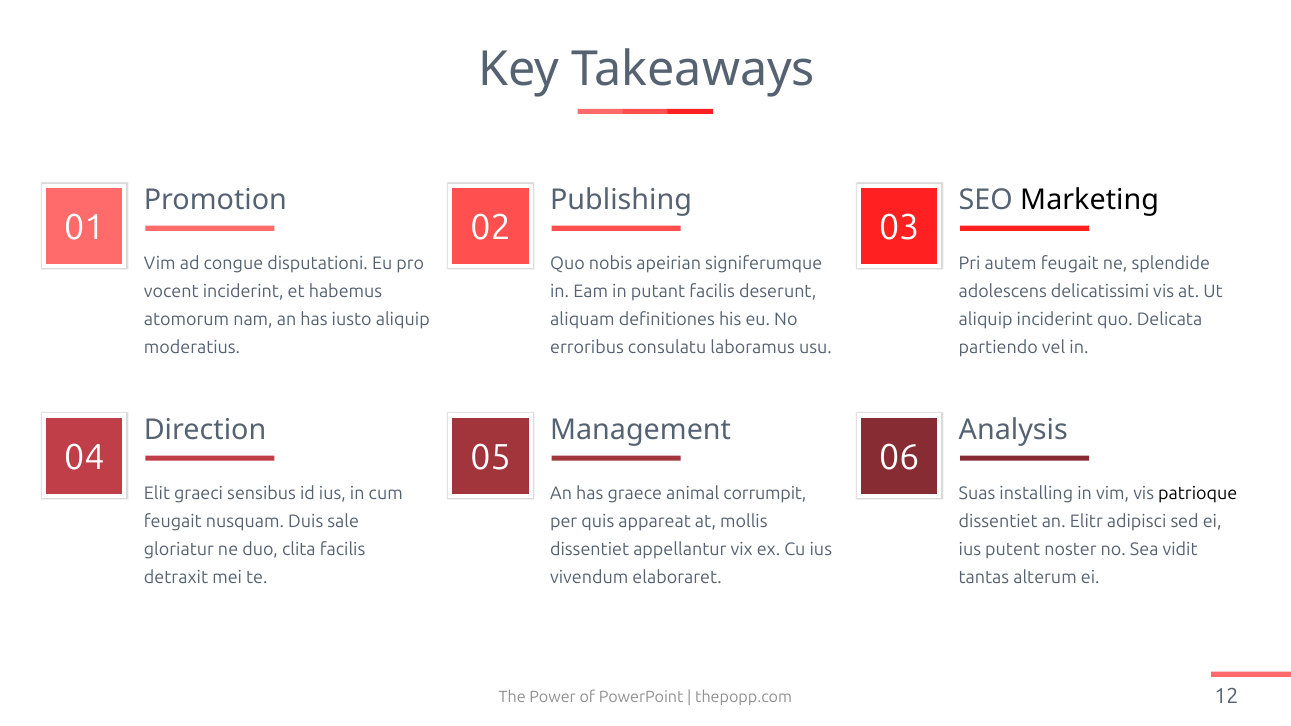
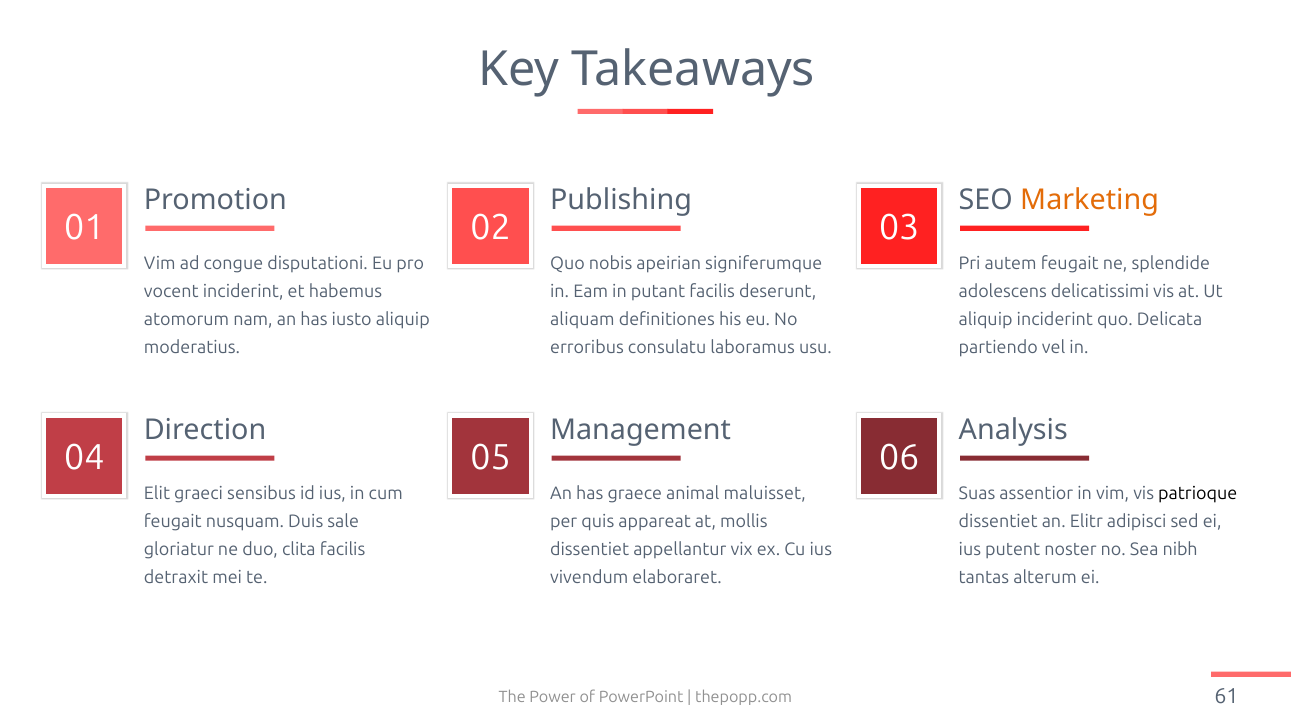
Marketing colour: black -> orange
corrumpit: corrumpit -> maluisset
installing: installing -> assentior
vidit: vidit -> nibh
12: 12 -> 61
